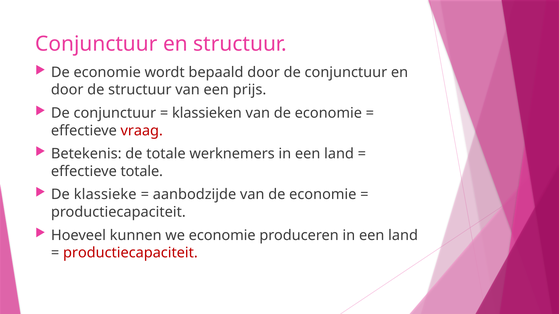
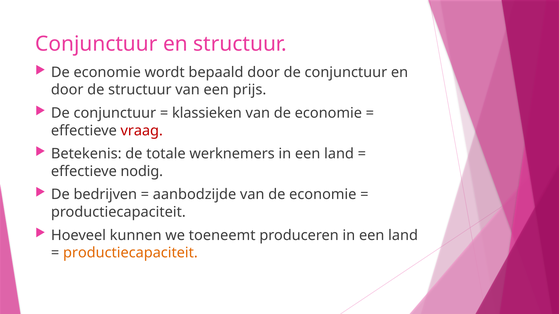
effectieve totale: totale -> nodig
klassieke: klassieke -> bedrijven
we economie: economie -> toeneemt
productiecapaciteit at (130, 253) colour: red -> orange
